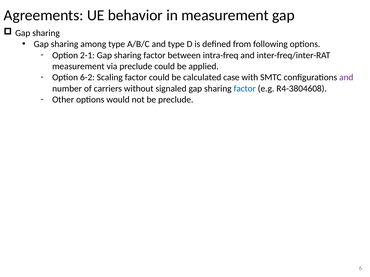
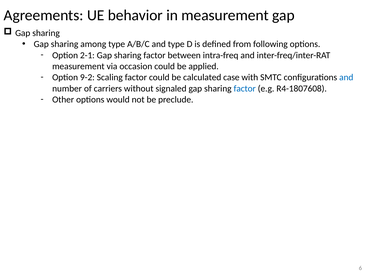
via preclude: preclude -> occasion
6-2: 6-2 -> 9-2
and at (346, 78) colour: purple -> blue
R4-3804608: R4-3804608 -> R4-1807608
